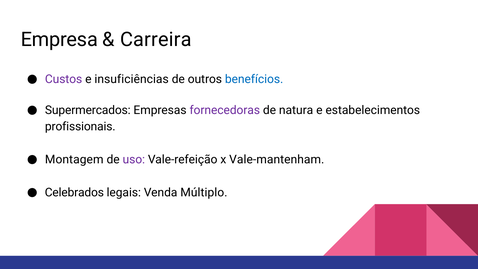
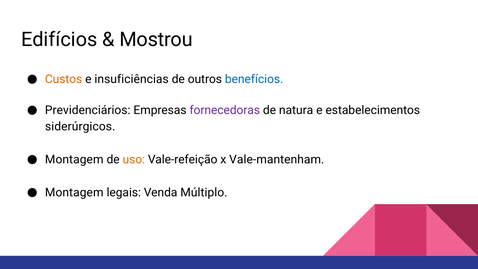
Empresa: Empresa -> Edifícios
Carreira: Carreira -> Mostrou
Custos colour: purple -> orange
Supermercados: Supermercados -> Previdenciários
profissionais: profissionais -> siderúrgicos
uso colour: purple -> orange
Celebrados at (74, 192): Celebrados -> Montagem
